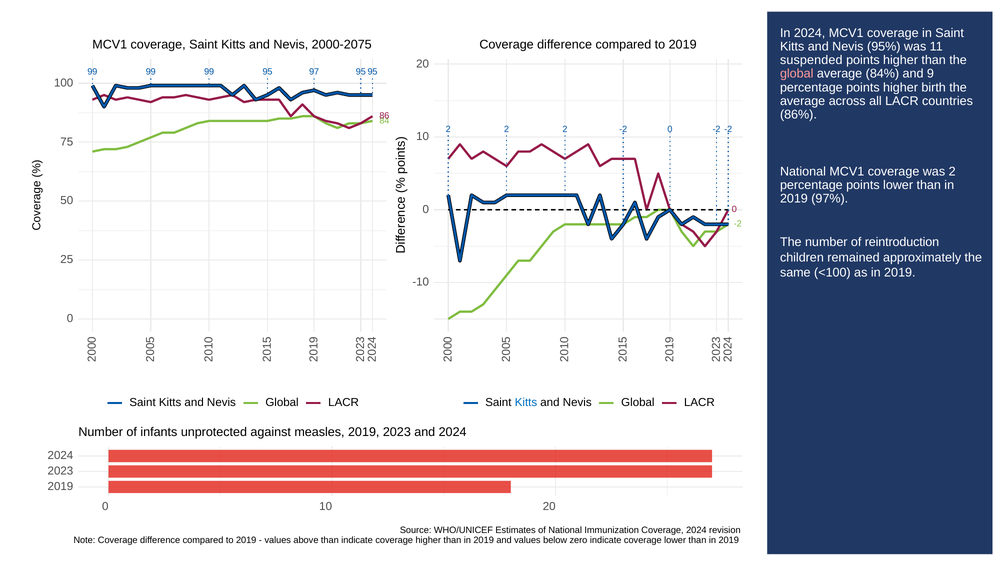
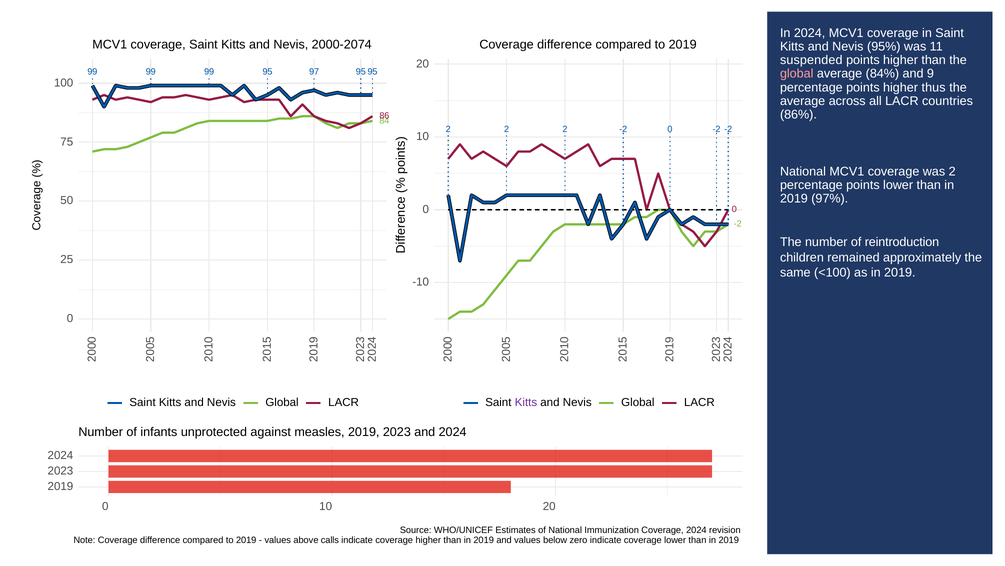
2000-2075: 2000-2075 -> 2000-2074
birth: birth -> thus
Kitts at (526, 402) colour: blue -> purple
above than: than -> calls
